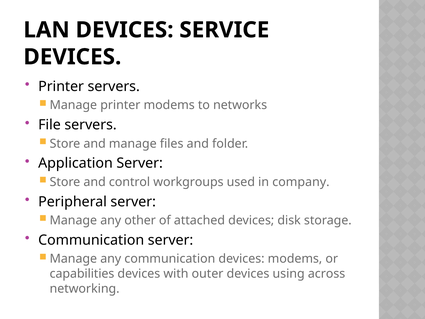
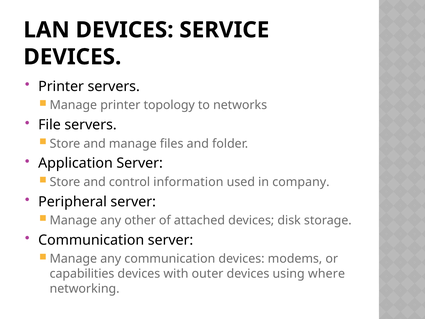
printer modems: modems -> topology
workgroups: workgroups -> information
across: across -> where
